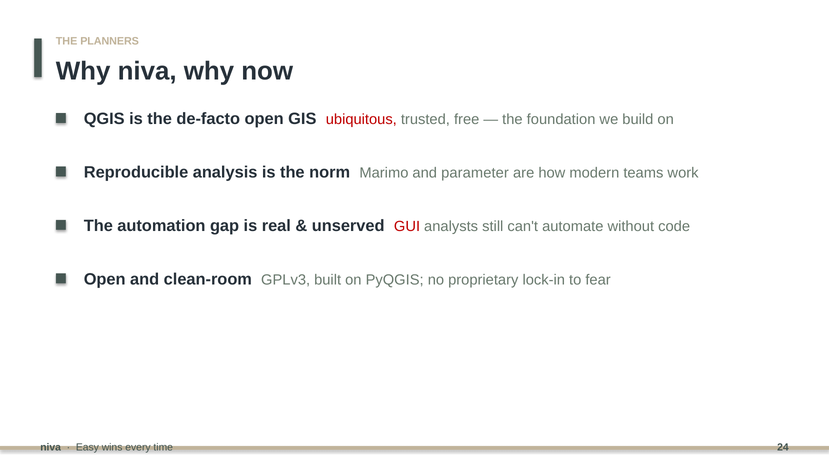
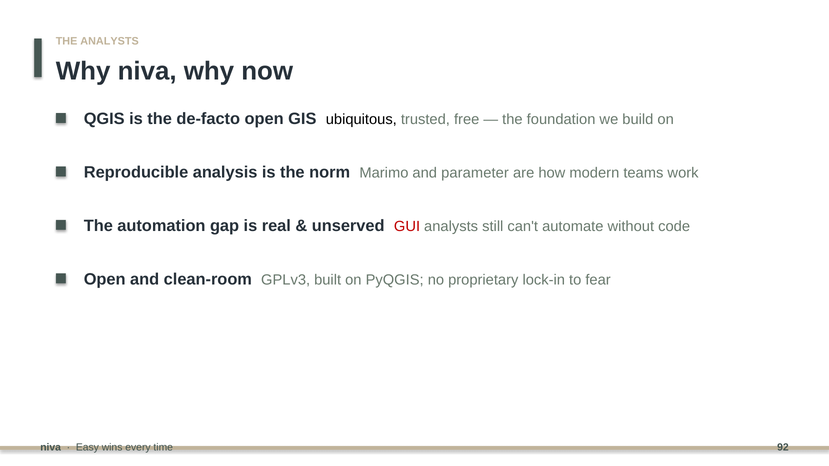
THE PLANNERS: PLANNERS -> ANALYSTS
ubiquitous colour: red -> black
24: 24 -> 92
